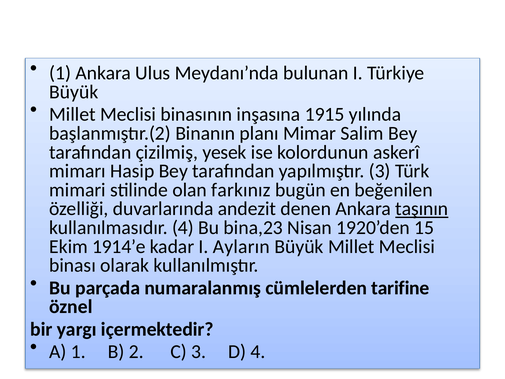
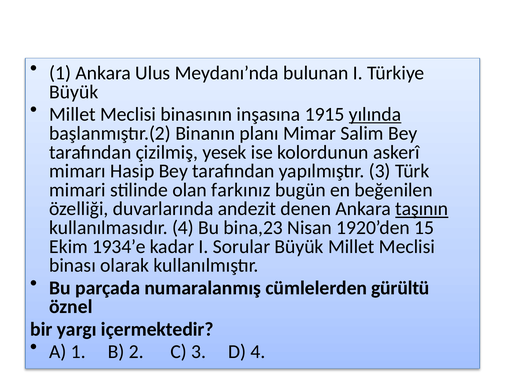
yılında underline: none -> present
1914’e: 1914’e -> 1934’e
Ayların: Ayların -> Sorular
tarifine: tarifine -> gürültü
